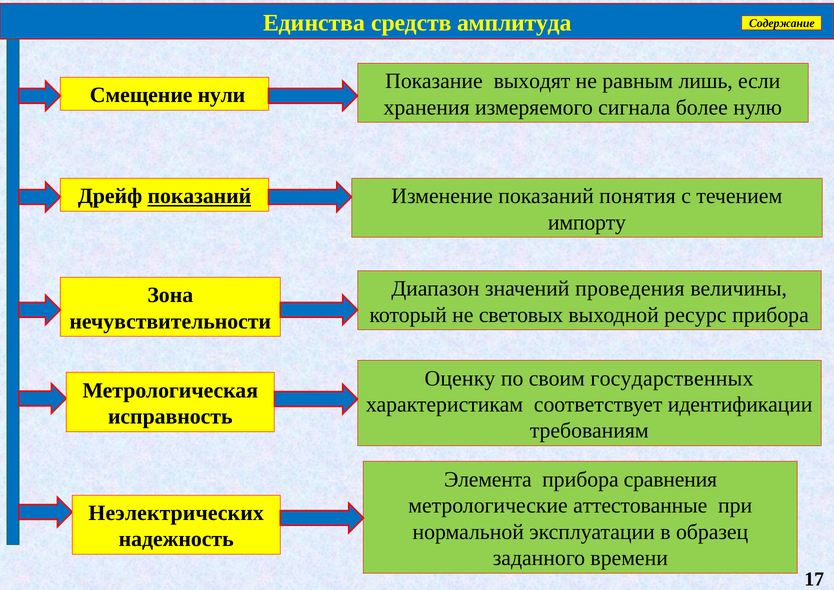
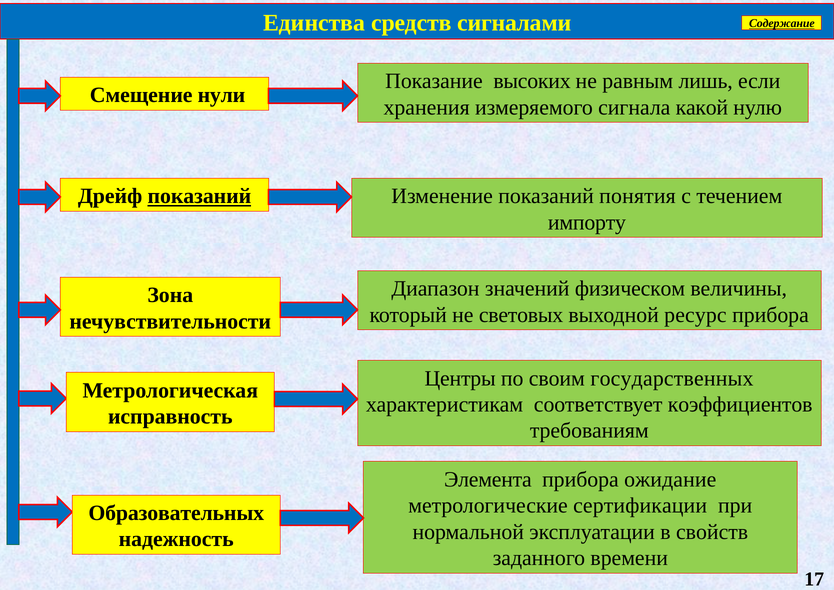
амплитуда: амплитуда -> сигналами
Содержание underline: none -> present
выходят: выходят -> высоких
более: более -> какой
проведения: проведения -> физическом
Оценку: Оценку -> Центры
идентификации: идентификации -> коэффициентов
сравнения: сравнения -> ожидание
аттестованные: аттестованные -> сертификации
Неэлектрических: Неэлектрических -> Образовательных
образец: образец -> свойств
